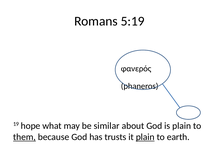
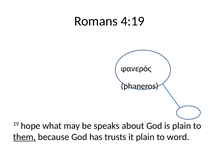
5:19: 5:19 -> 4:19
similar: similar -> speaks
plain at (145, 137) underline: present -> none
earth: earth -> word
